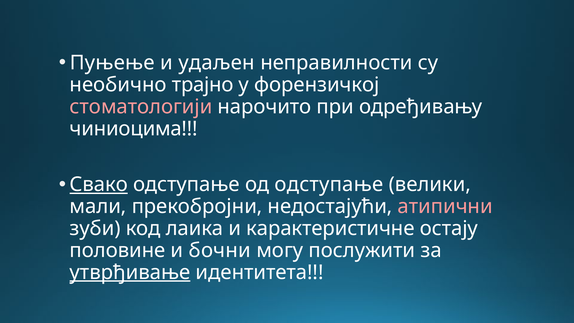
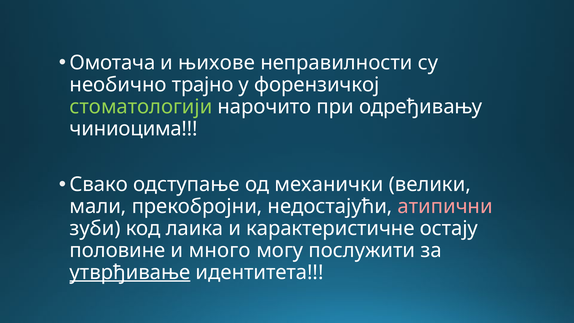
Пуњење: Пуњење -> Омотача
удаљен: удаљен -> њихове
стоматологији colour: pink -> light green
Свако underline: present -> none
од одступање: одступање -> механички
бочни: бочни -> много
